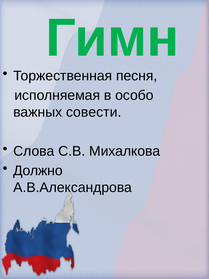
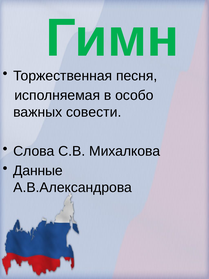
Должно: Должно -> Данные
